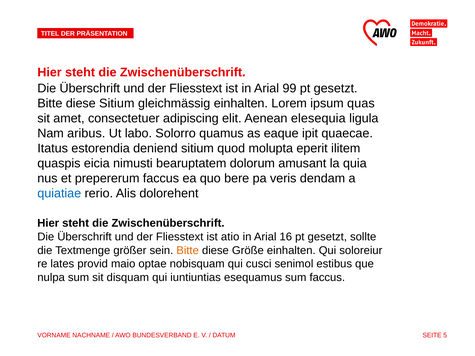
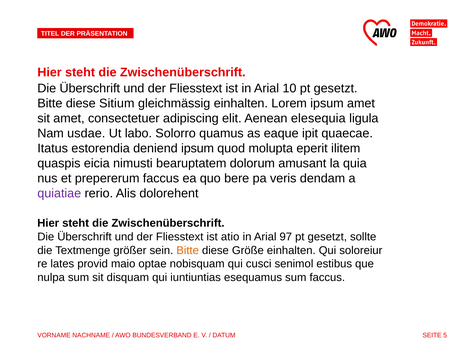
99: 99 -> 10
ipsum quas: quas -> amet
aribus: aribus -> usdae
deniend sitium: sitium -> ipsum
quiatiae colour: blue -> purple
16: 16 -> 97
